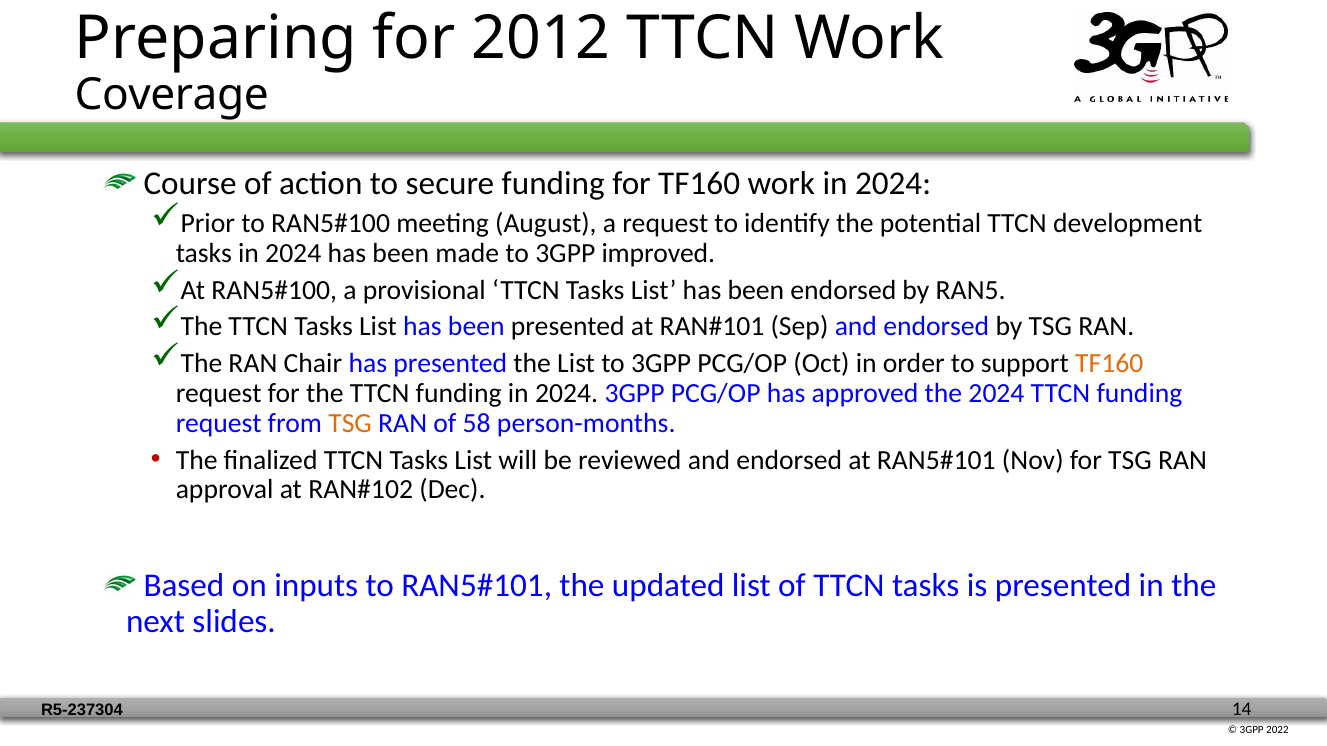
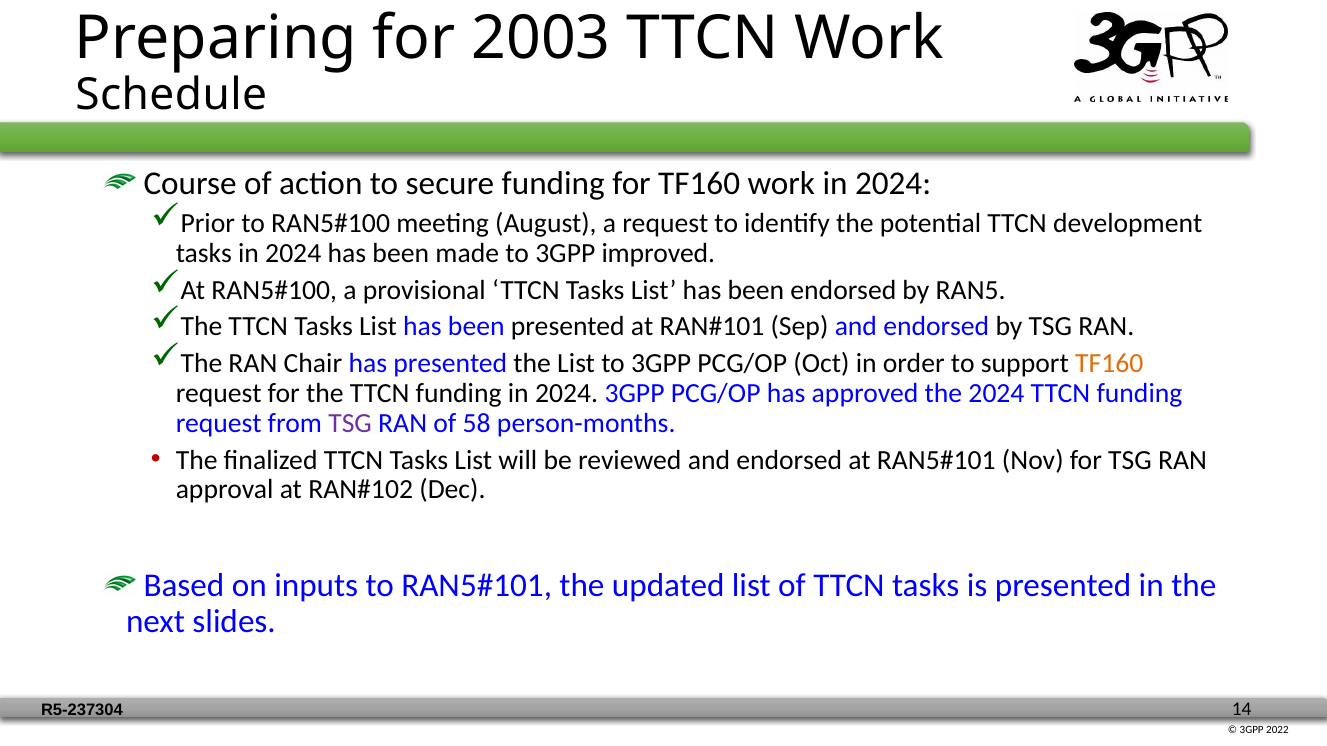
2012: 2012 -> 2003
Coverage: Coverage -> Schedule
TSG at (350, 423) colour: orange -> purple
